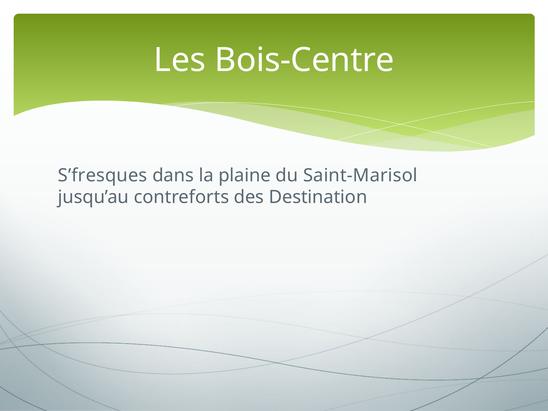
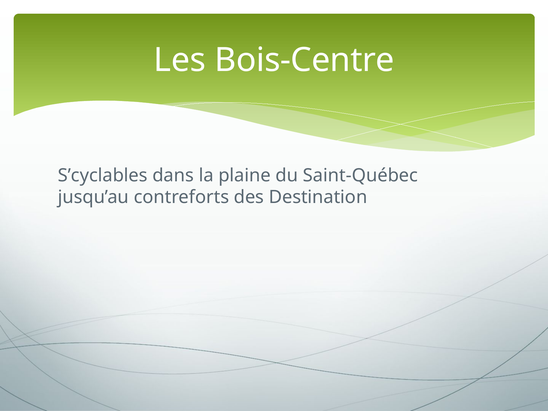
S’fresques: S’fresques -> S’cyclables
Saint-Marisol: Saint-Marisol -> Saint-Québec
